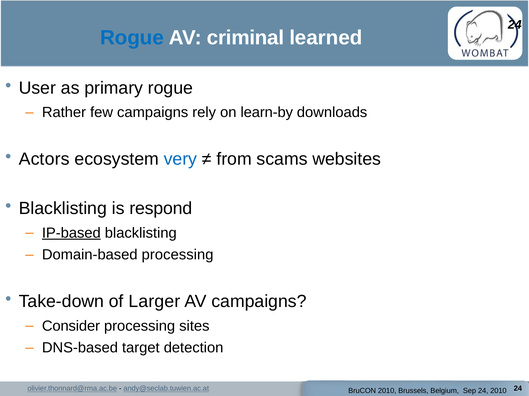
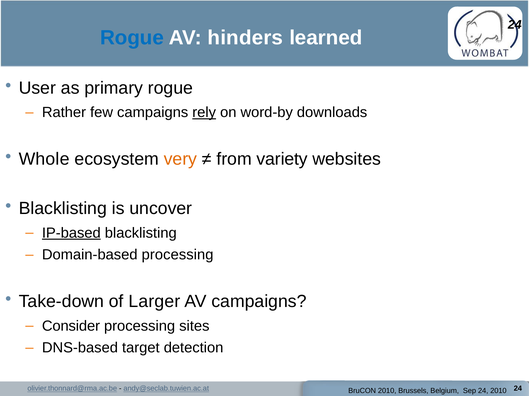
criminal: criminal -> hinders
rely underline: none -> present
learn-by: learn-by -> word-by
Actors: Actors -> Whole
very colour: blue -> orange
scams: scams -> variety
respond: respond -> uncover
